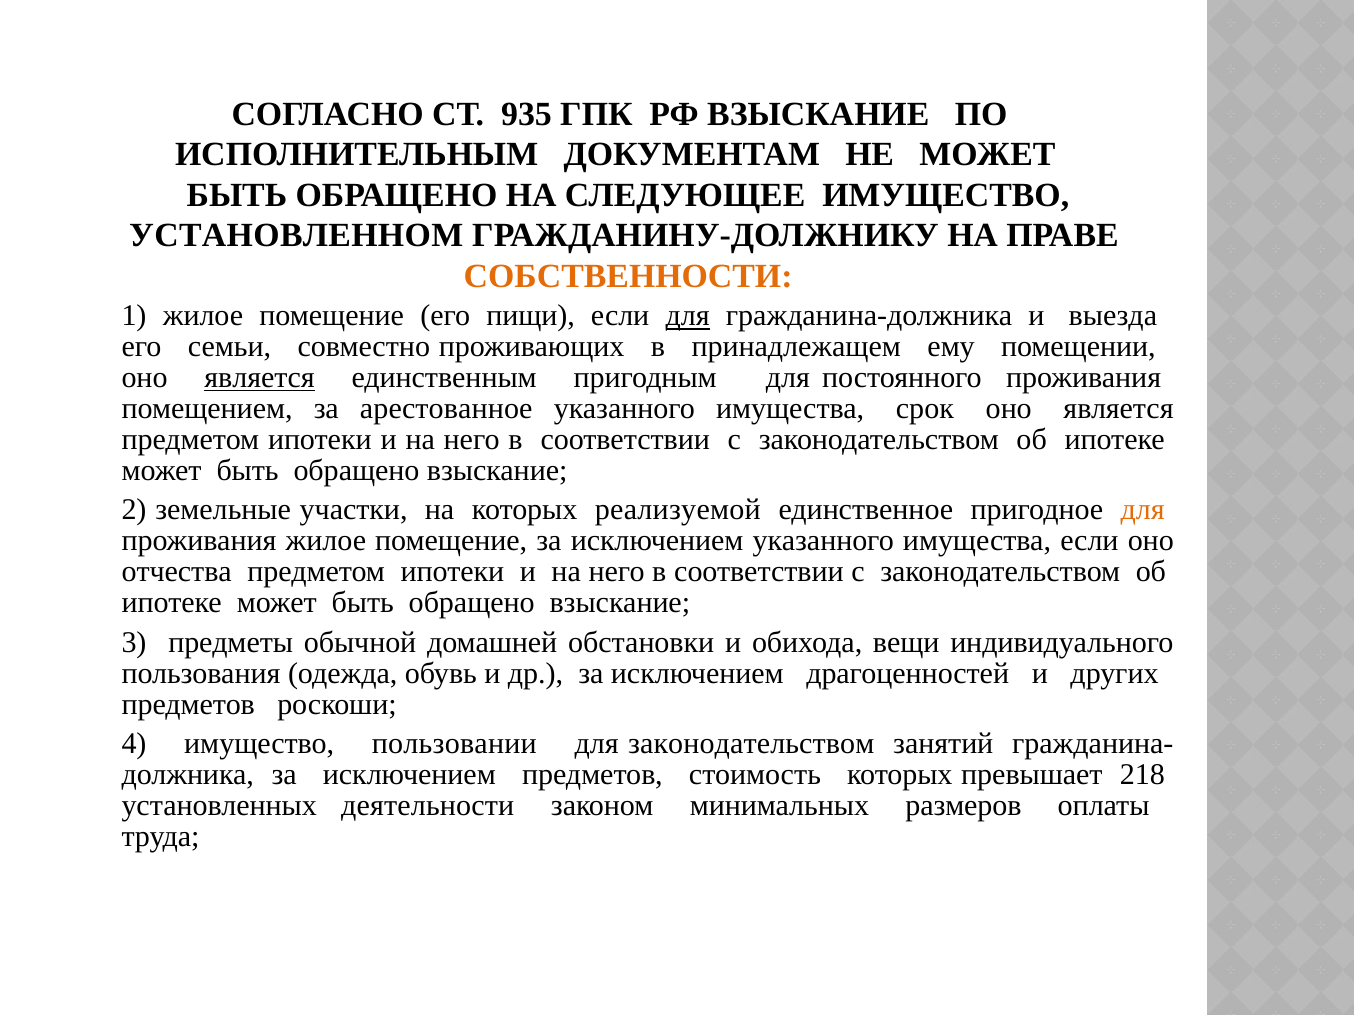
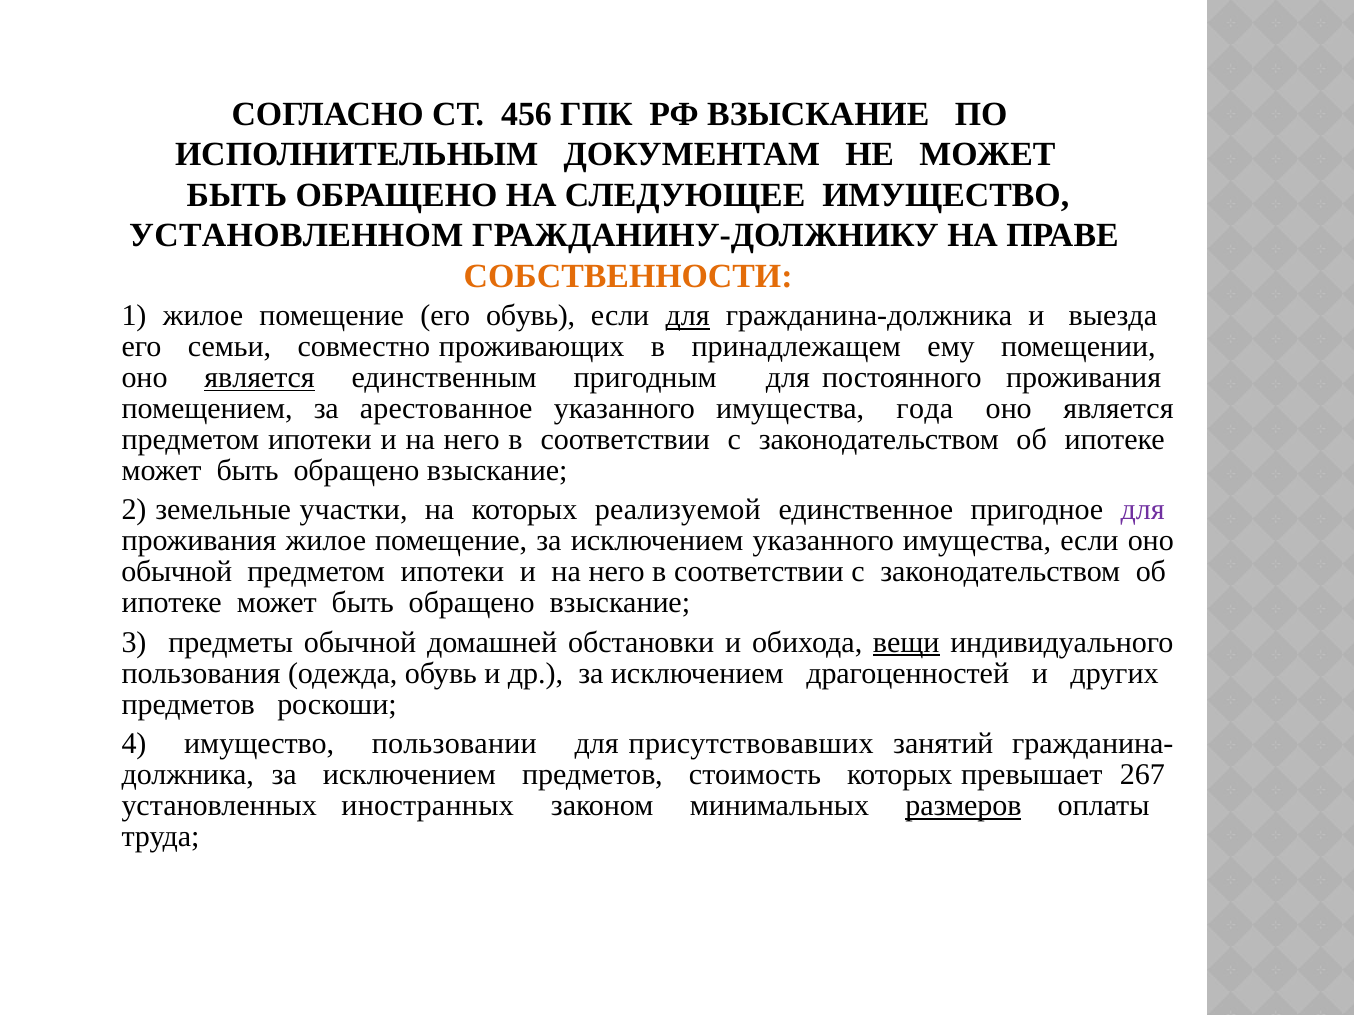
935: 935 -> 456
его пищи: пищи -> обувь
срок: срок -> года
для at (1143, 510) colour: orange -> purple
отчества at (177, 572): отчества -> обычной
вещи underline: none -> present
для законодательством: законодательством -> присутствовавших
218: 218 -> 267
деятельности: деятельности -> иностранных
размеров underline: none -> present
